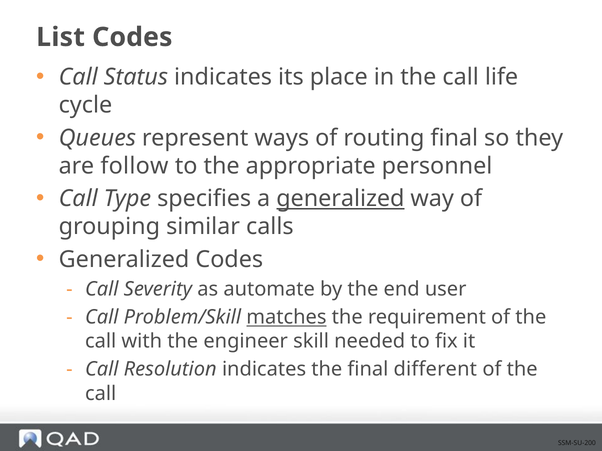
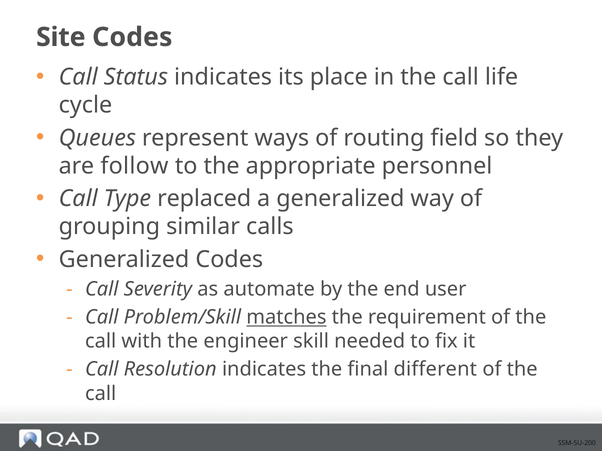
List: List -> Site
routing final: final -> field
specifies: specifies -> replaced
generalized at (340, 199) underline: present -> none
